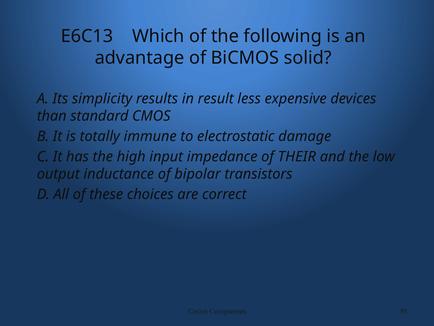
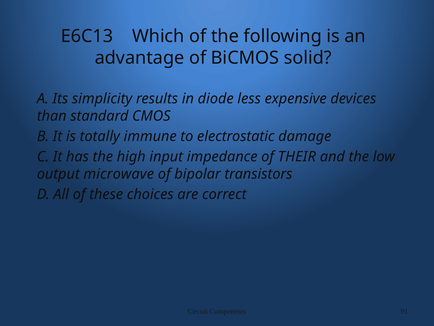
result: result -> diode
inductance: inductance -> microwave
